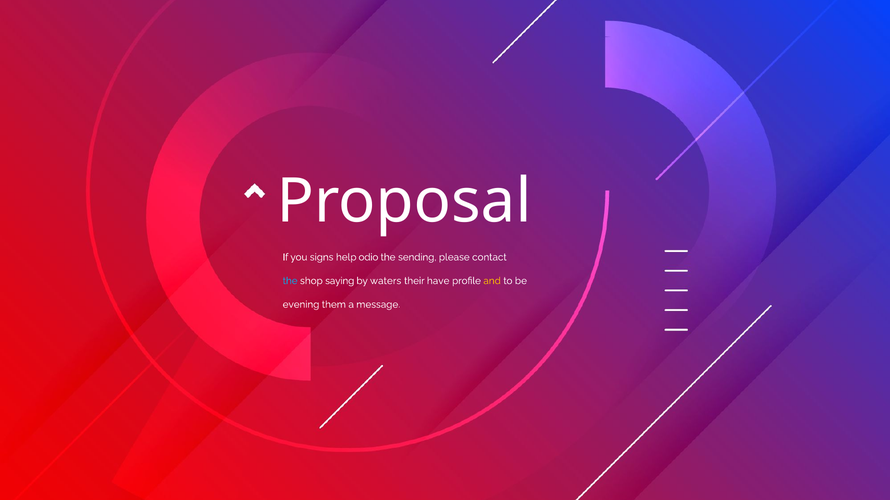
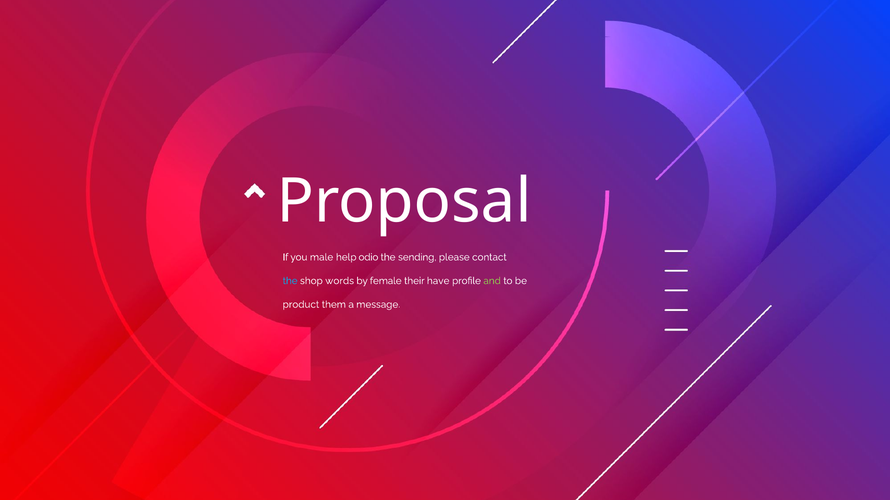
signs: signs -> male
saying: saying -> words
waters: waters -> female
and colour: yellow -> light green
evening: evening -> product
